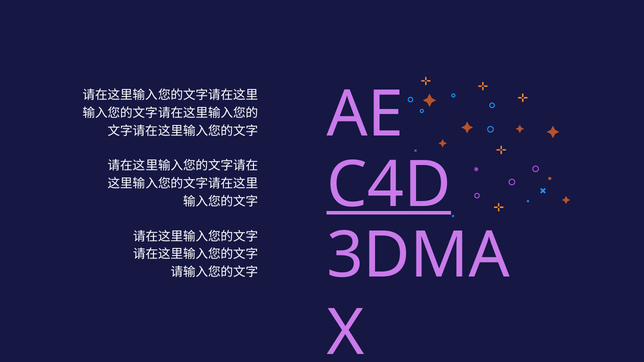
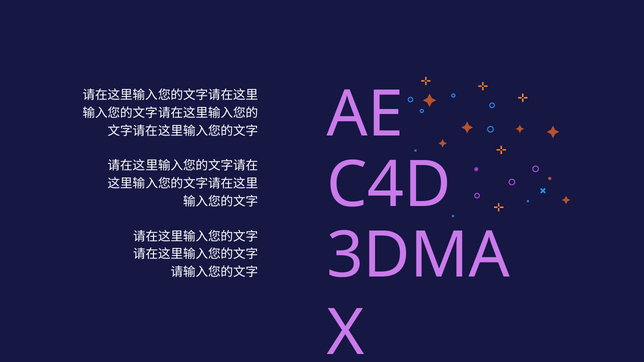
C4D underline: present -> none
